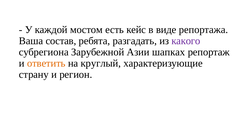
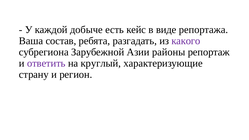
мостом: мостом -> добыче
шапках: шапках -> районы
ответить colour: orange -> purple
